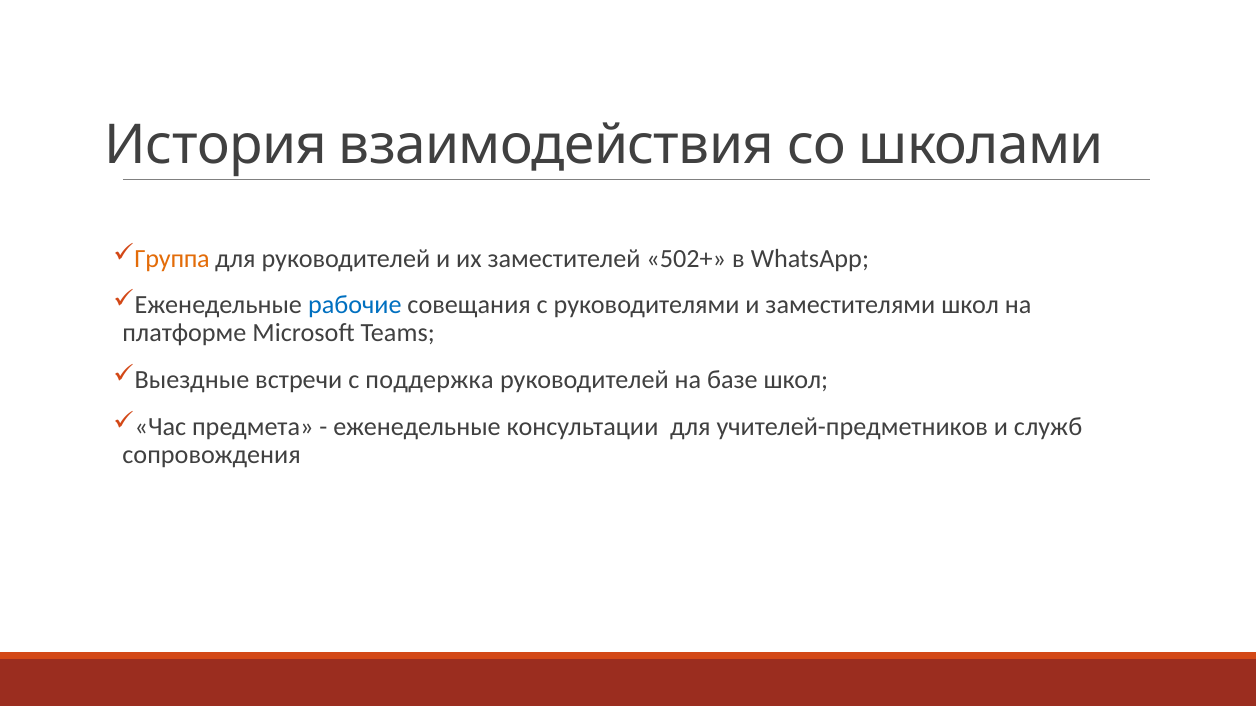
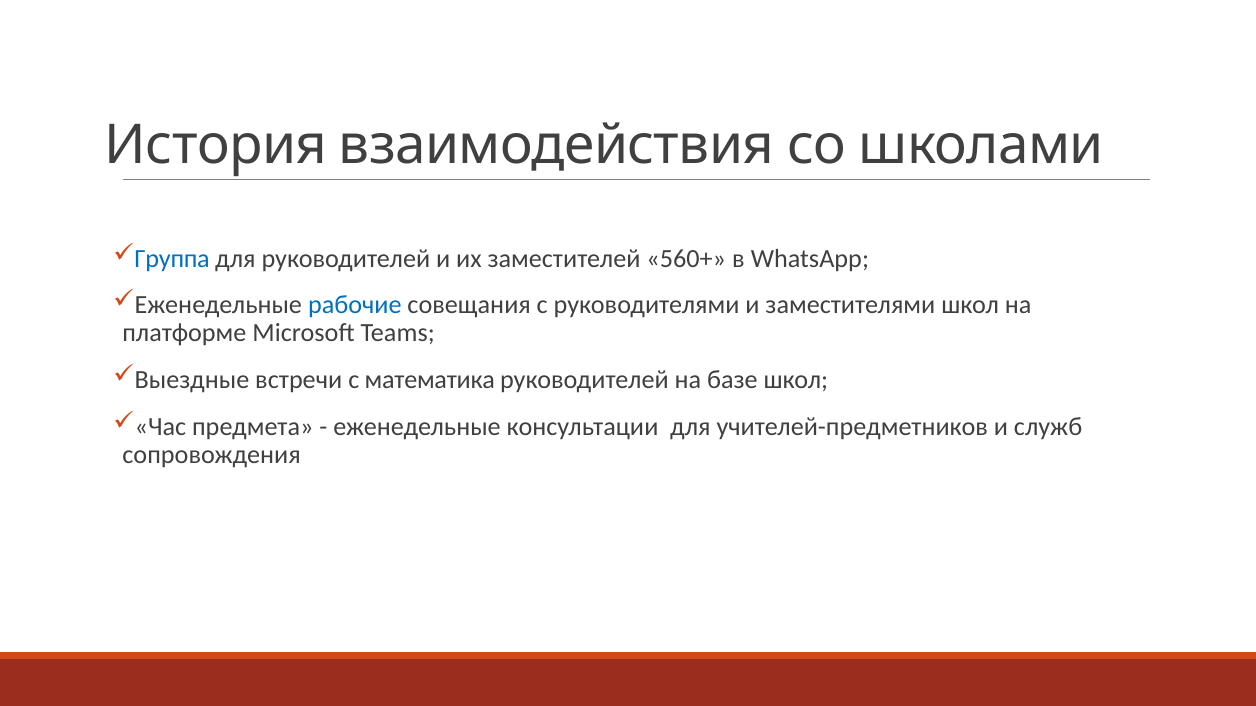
Группа colour: orange -> blue
502+: 502+ -> 560+
поддержка: поддержка -> математика
